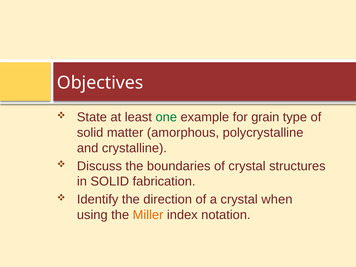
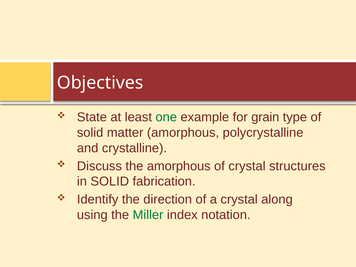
the boundaries: boundaries -> amorphous
when: when -> along
Miller colour: orange -> green
